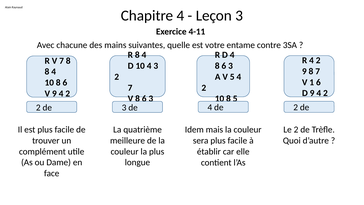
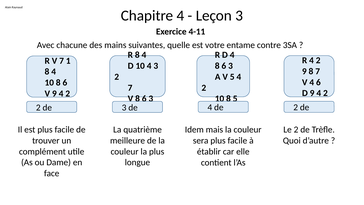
7 8: 8 -> 1
1 at (312, 82): 1 -> 4
